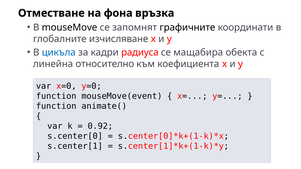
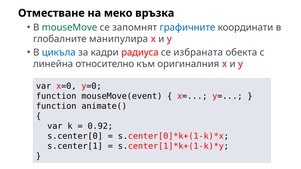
фона: фона -> меко
mouseMove colour: black -> green
графичните colour: black -> blue
изчисляване: изчисляване -> манипулира
мащабира: мащабира -> избраната
коефициента: коефициента -> оригиналния
